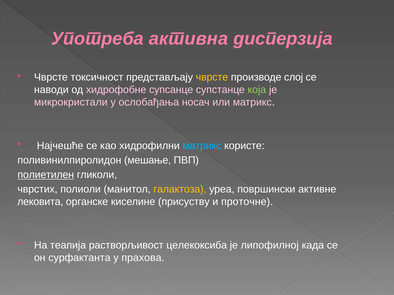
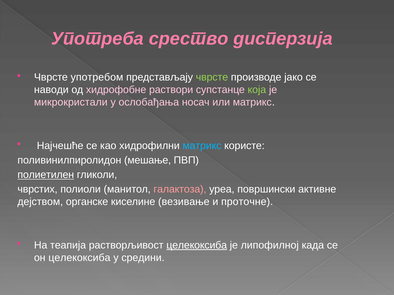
активна: активна -> срество
токсичност: токсичност -> употребом
чврсте at (212, 77) colour: yellow -> light green
слој: слој -> јако
супсанце: супсанце -> раствори
галактоза colour: yellow -> pink
лековита: лековита -> дејством
присуству: присуству -> везивање
целекоксиба at (197, 246) underline: none -> present
он сурфактанта: сурфактанта -> целекоксиба
прахова: прахова -> средини
